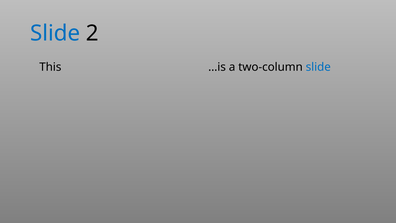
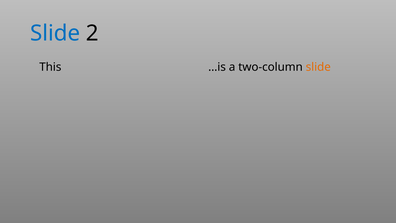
slide at (318, 67) colour: blue -> orange
